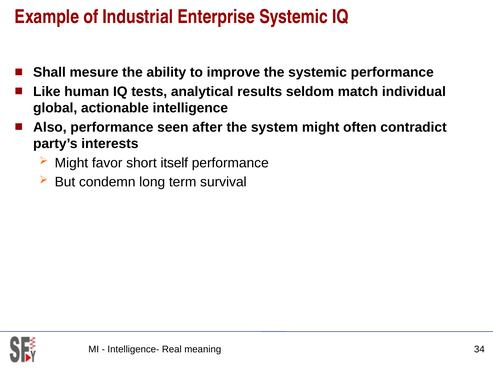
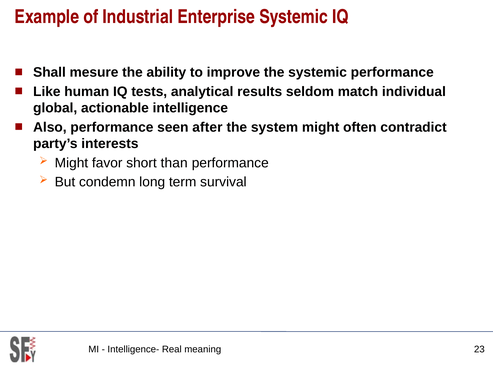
itself: itself -> than
34: 34 -> 23
